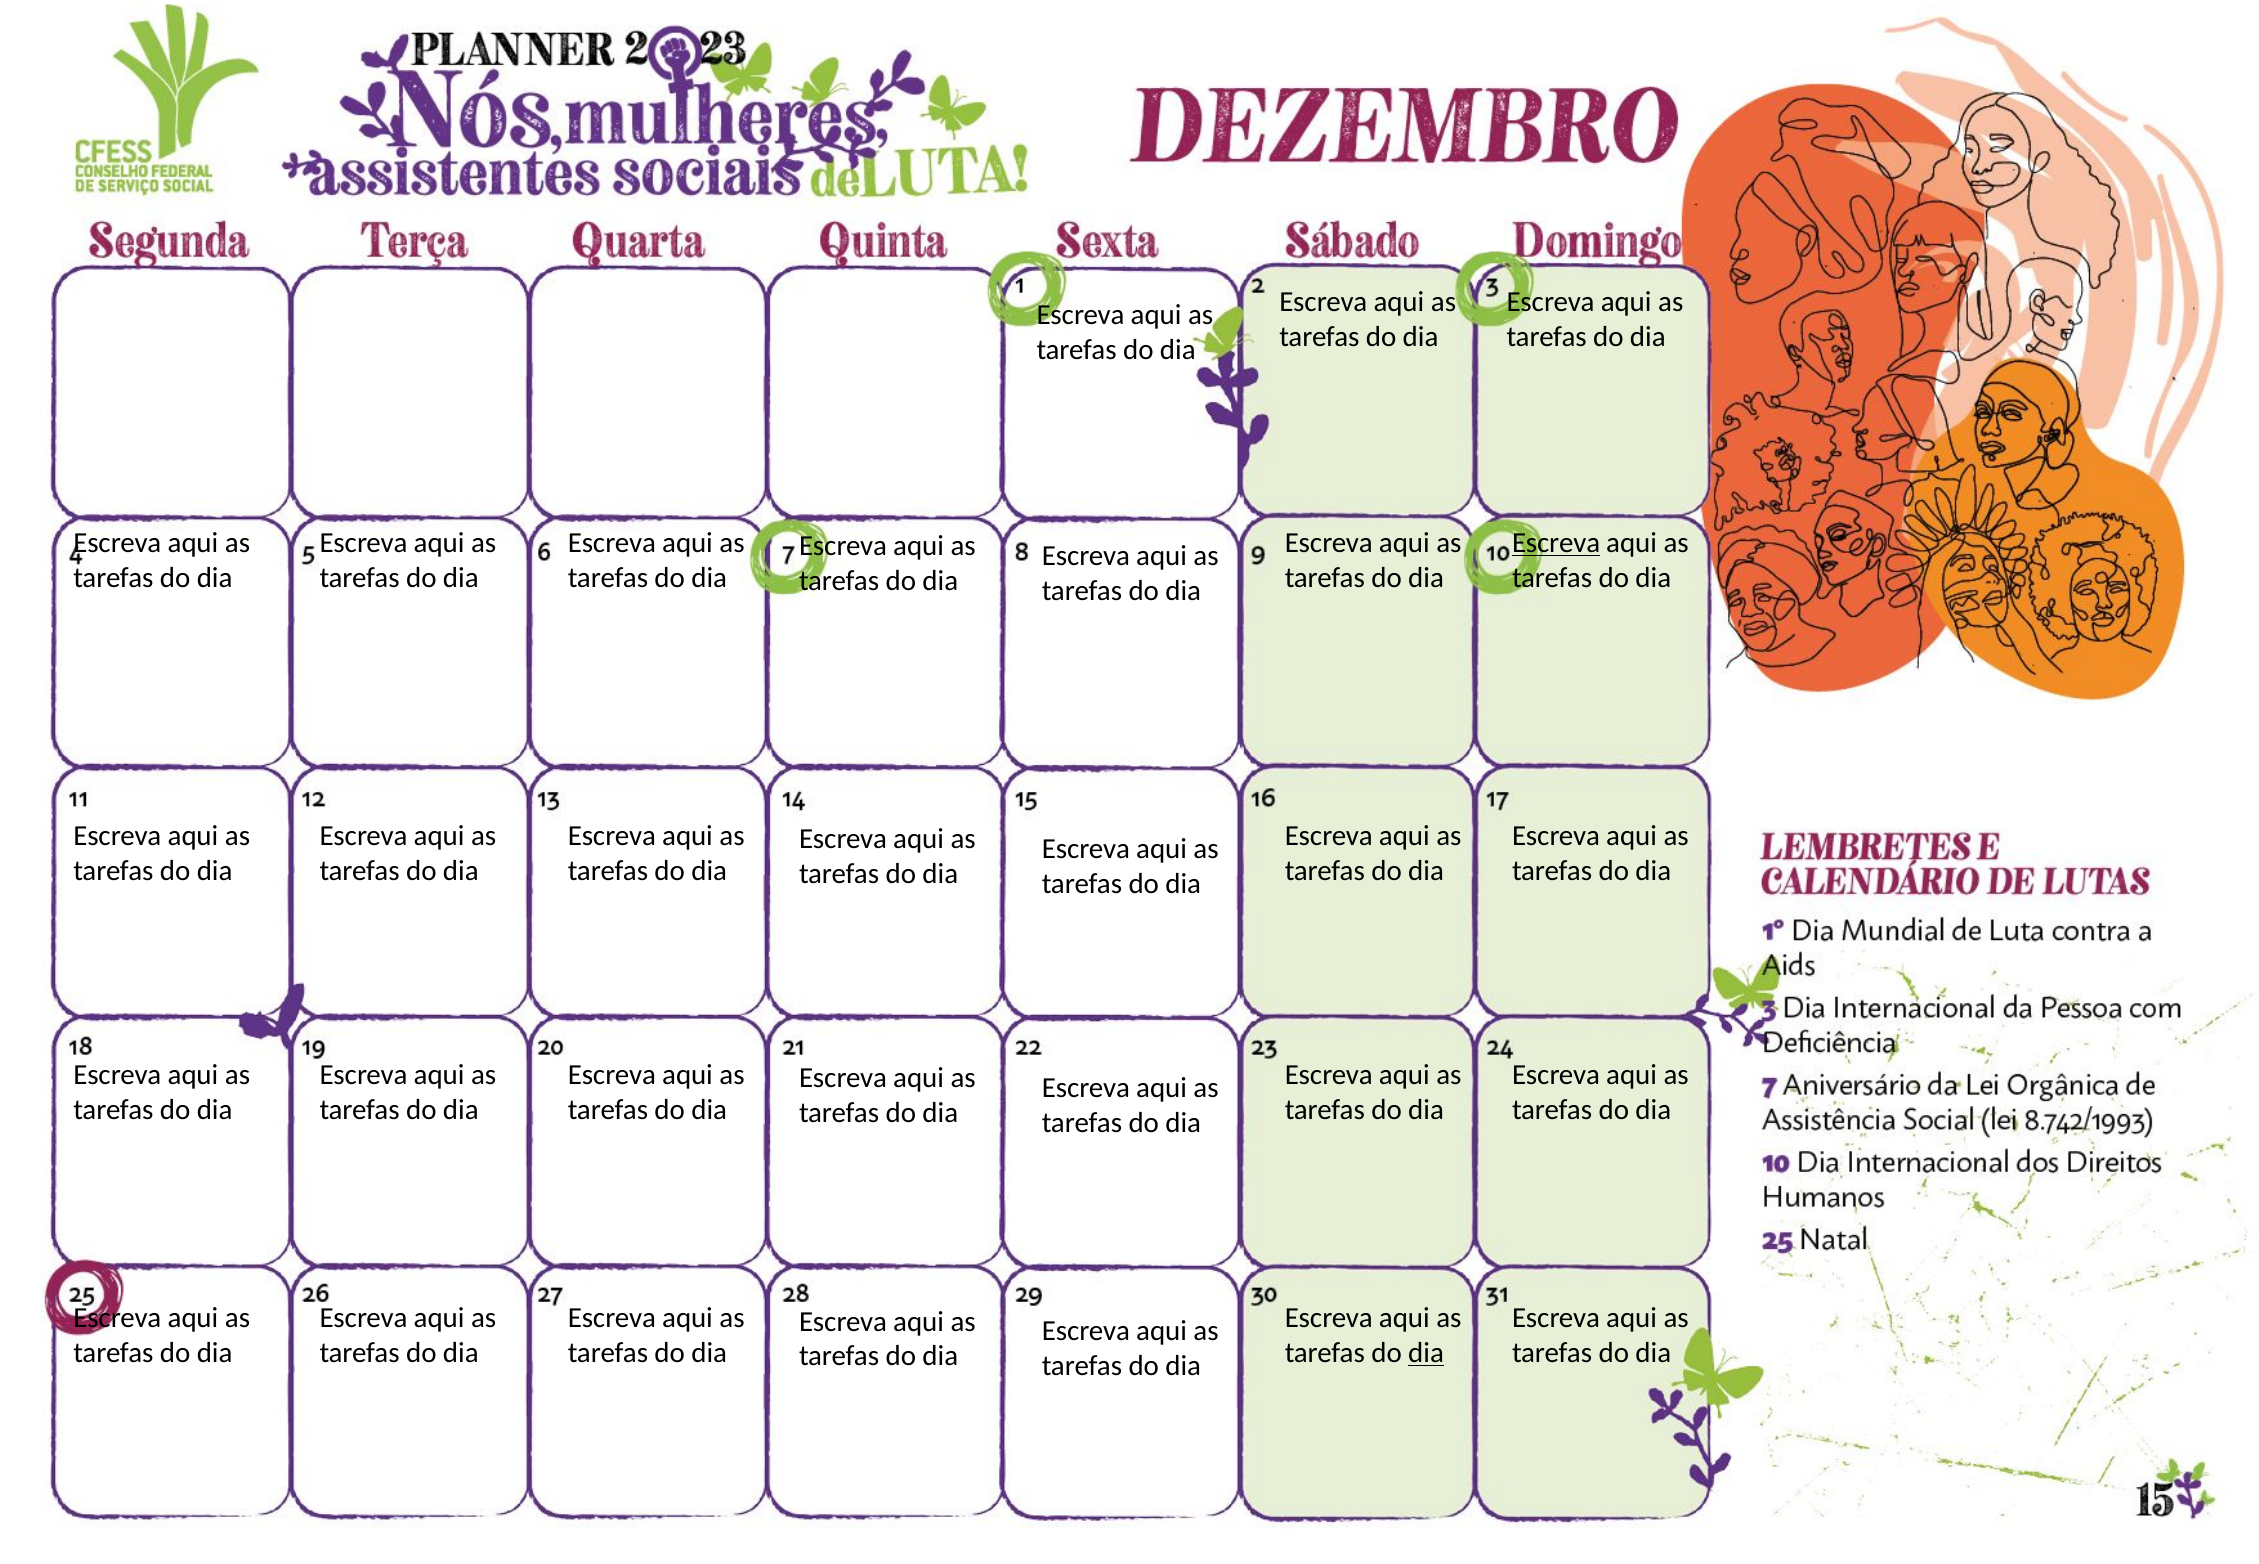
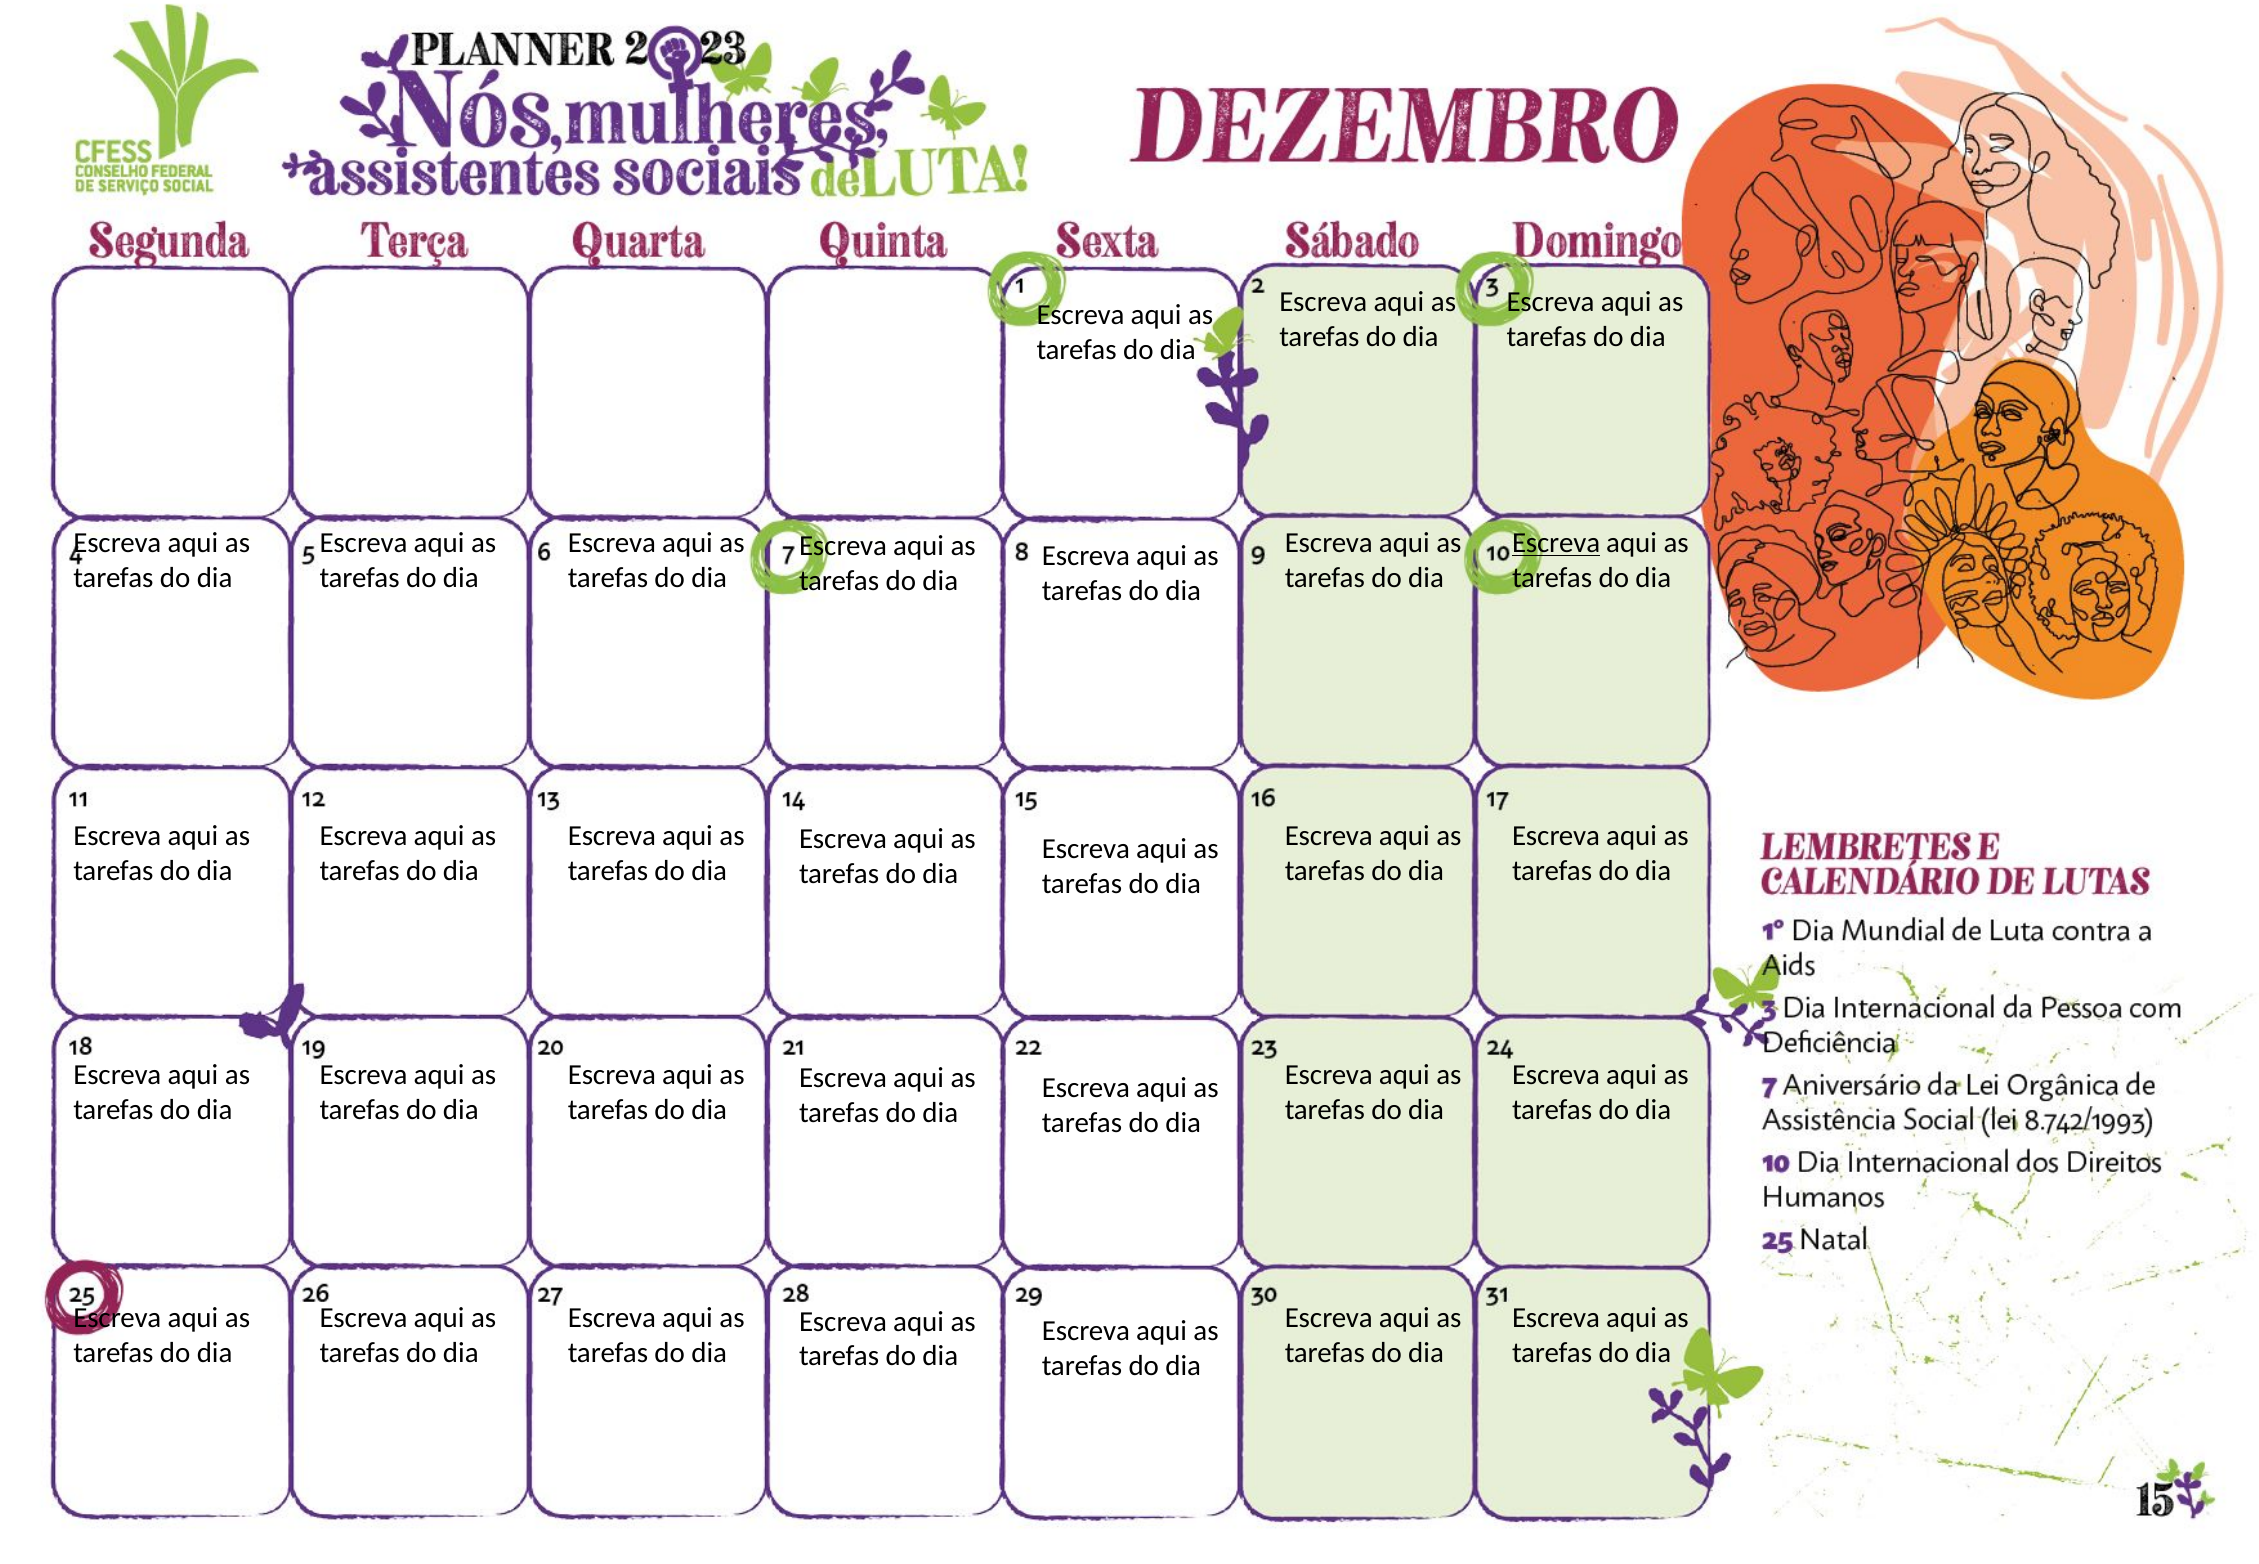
dia at (1426, 1353) underline: present -> none
